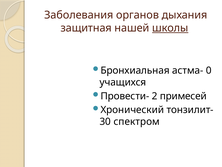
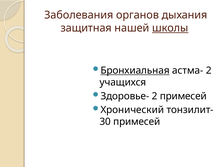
Бронхиальная underline: none -> present
астма- 0: 0 -> 2
Провести-: Провести- -> Здоровье-
30 спектром: спектром -> примесей
